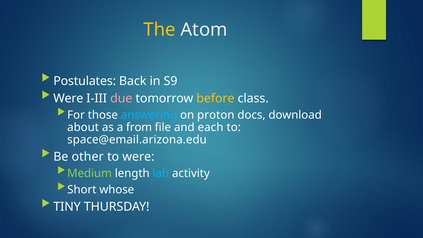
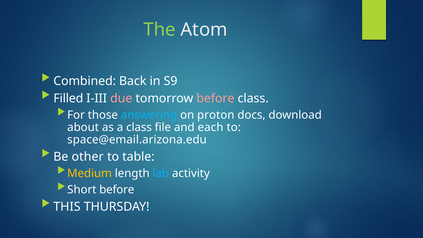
The colour: yellow -> light green
Postulates: Postulates -> Combined
Were at (68, 98): Were -> Filled
before at (215, 98) colour: yellow -> pink
a from: from -> class
to were: were -> table
Medium colour: light green -> yellow
Short whose: whose -> before
TINY: TINY -> THIS
